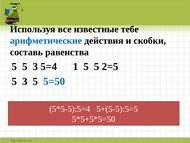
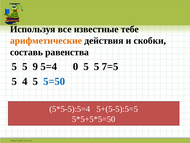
арифметические colour: blue -> orange
5 5 3: 3 -> 9
1: 1 -> 0
2=5: 2=5 -> 7=5
3 at (25, 81): 3 -> 4
